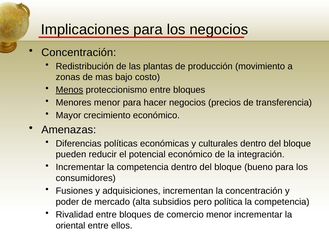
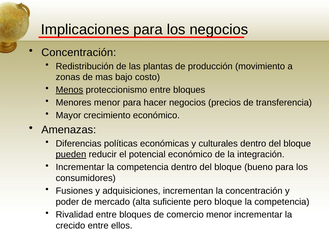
pueden underline: none -> present
subsidios: subsidios -> suficiente
pero política: política -> bloque
oriental: oriental -> crecido
